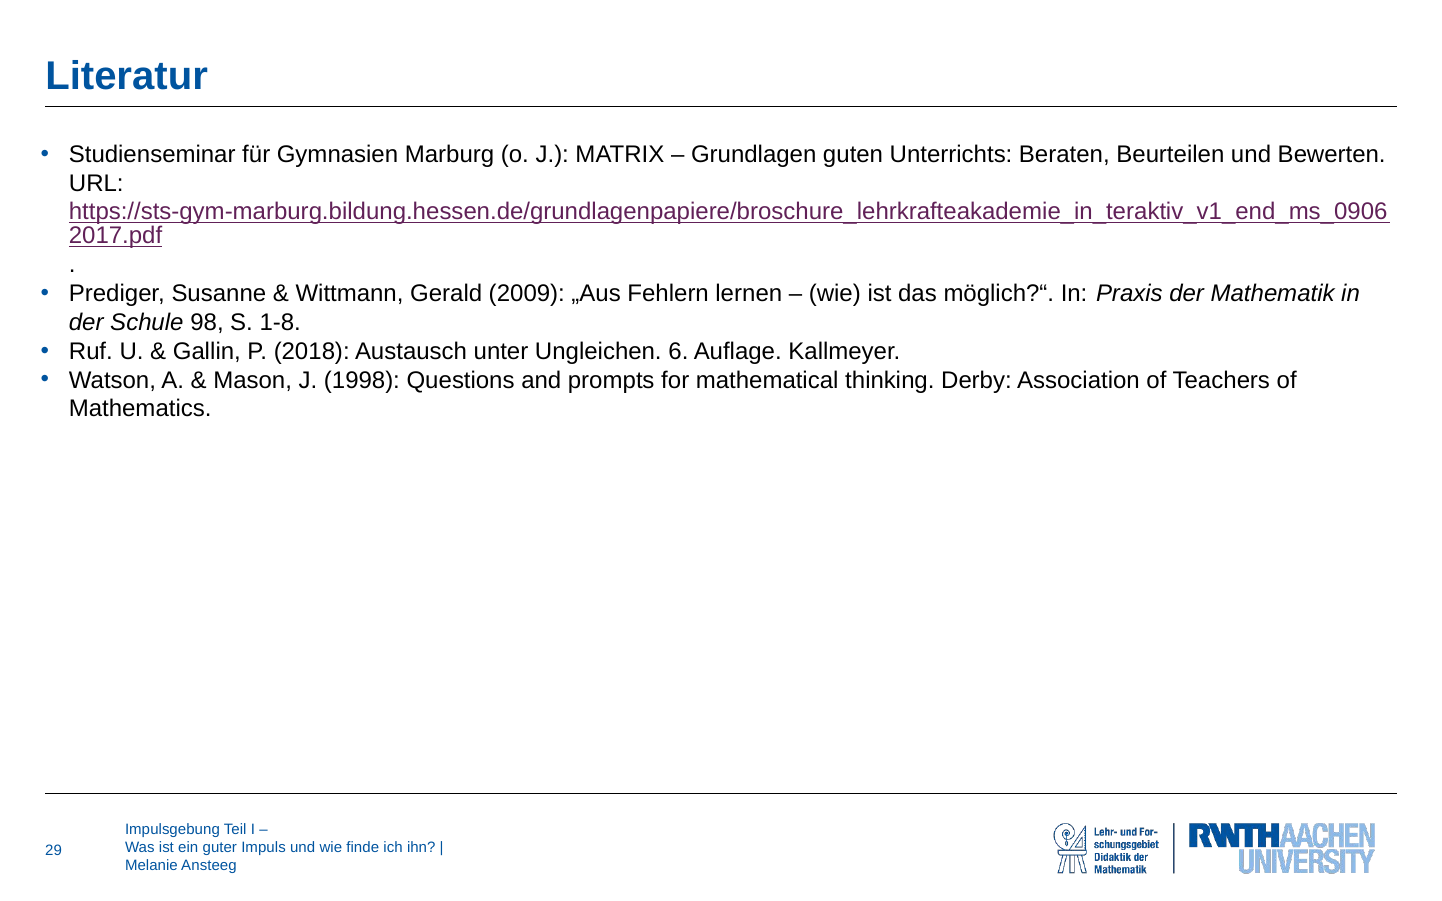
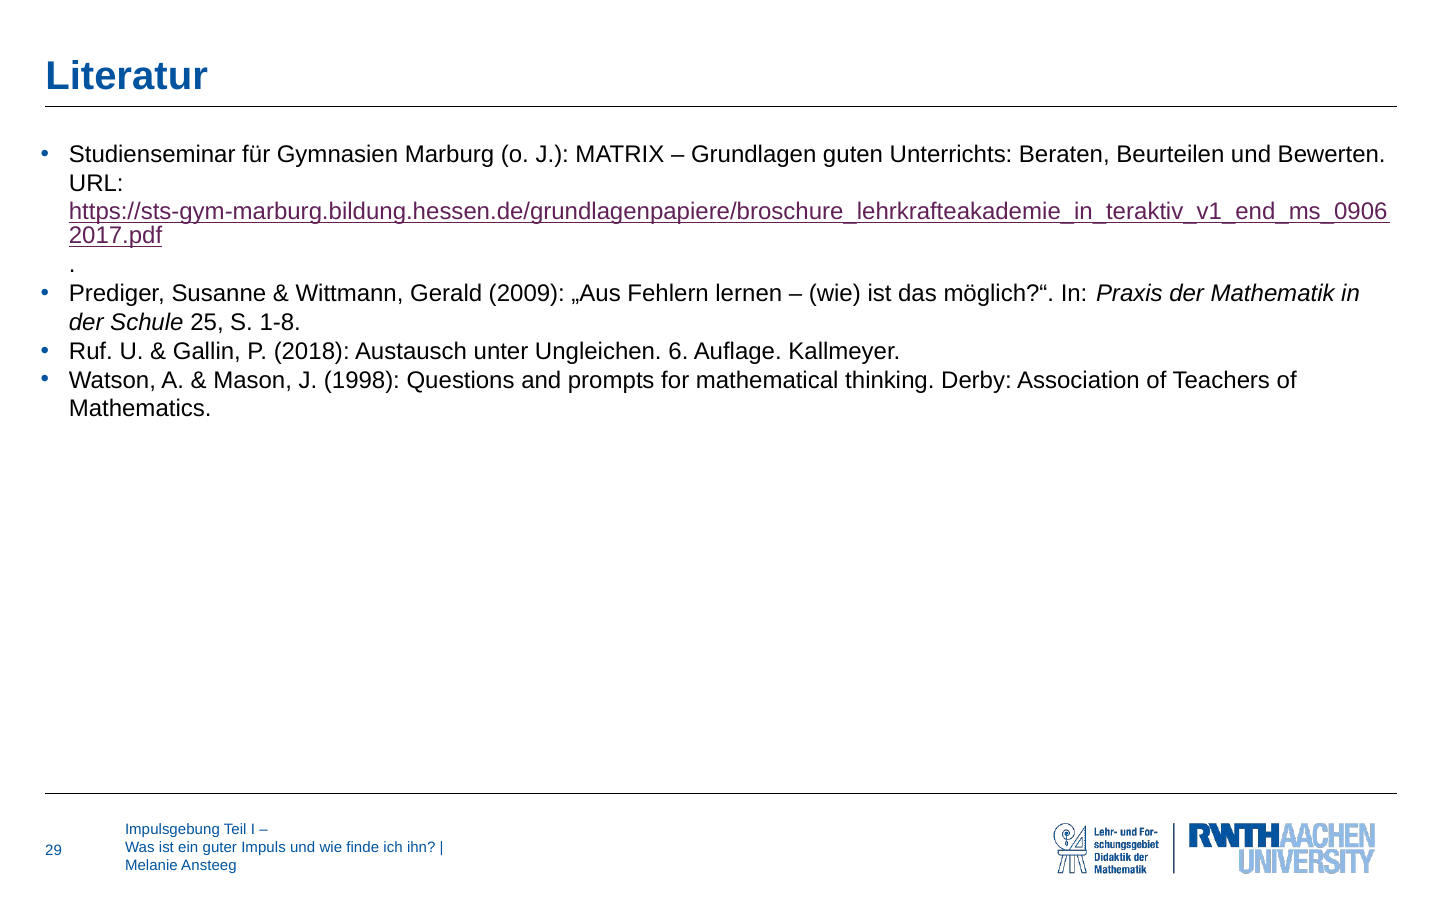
98: 98 -> 25
